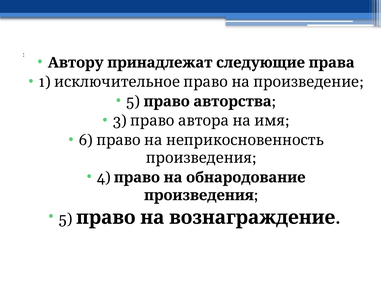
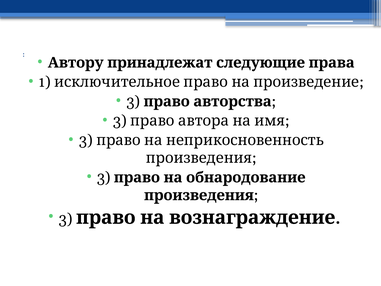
5 at (133, 101): 5 -> 3
6 at (86, 140): 6 -> 3
4 at (104, 177): 4 -> 3
5 at (66, 219): 5 -> 3
